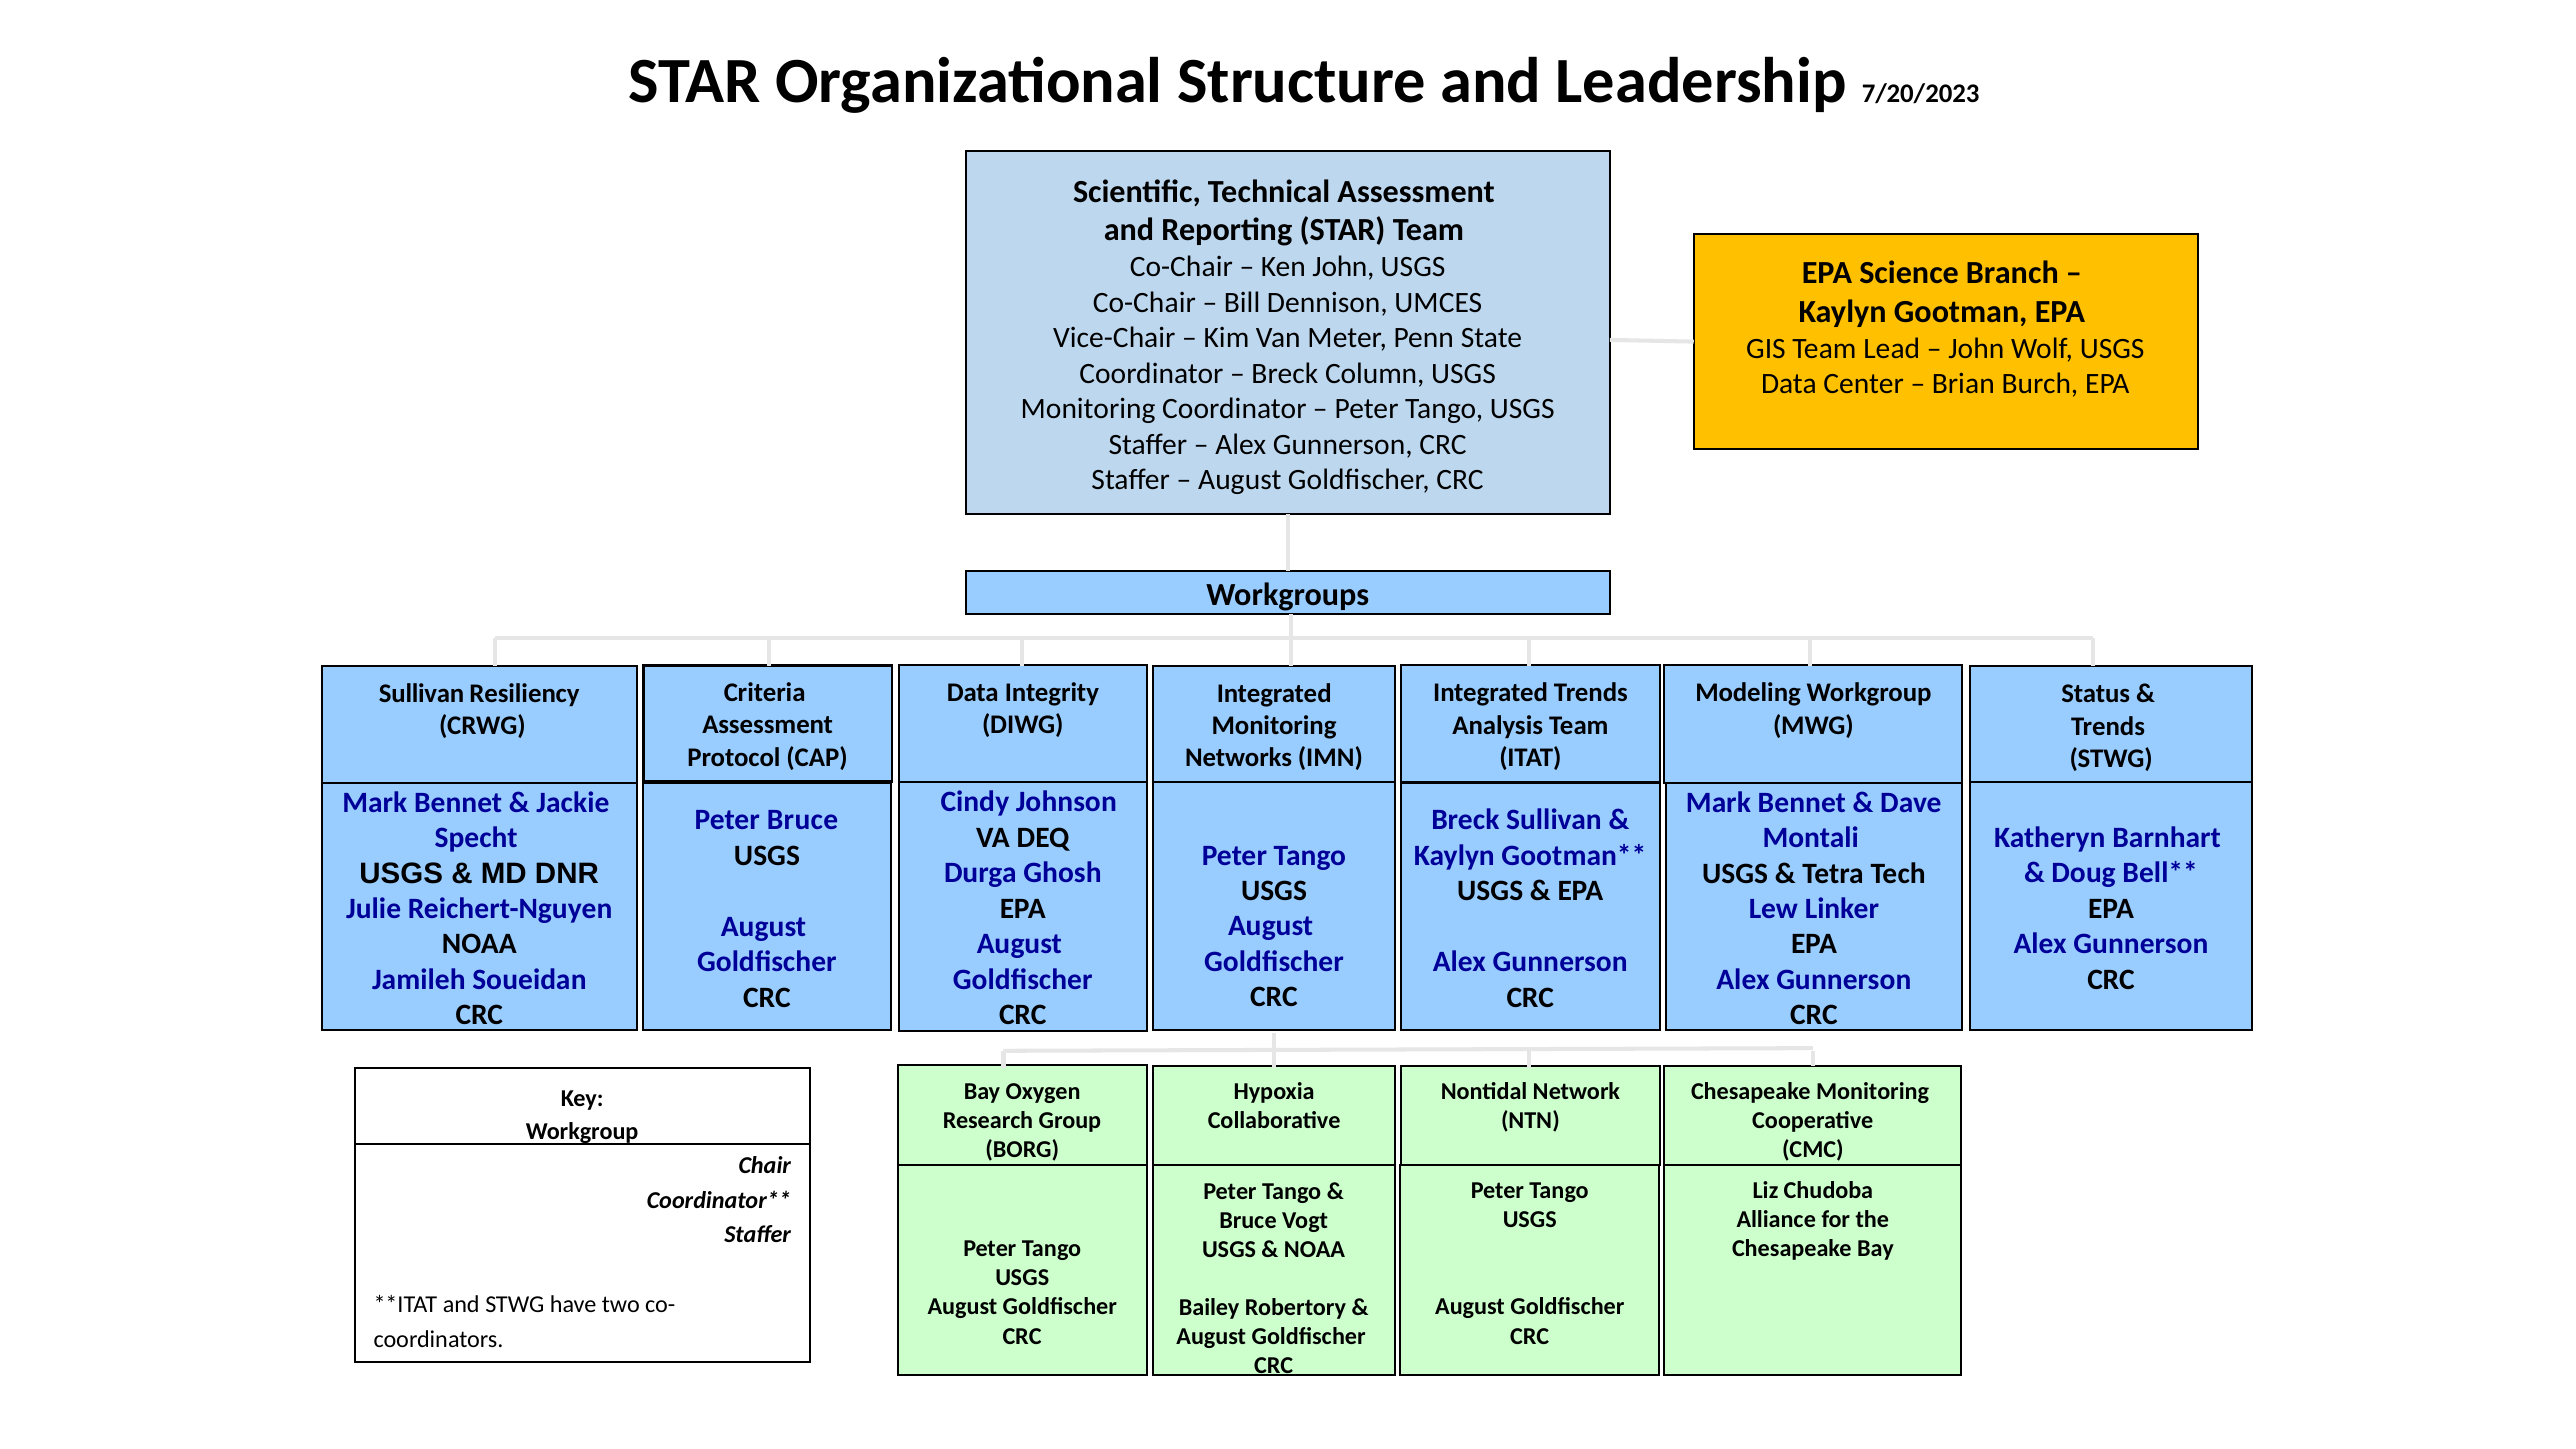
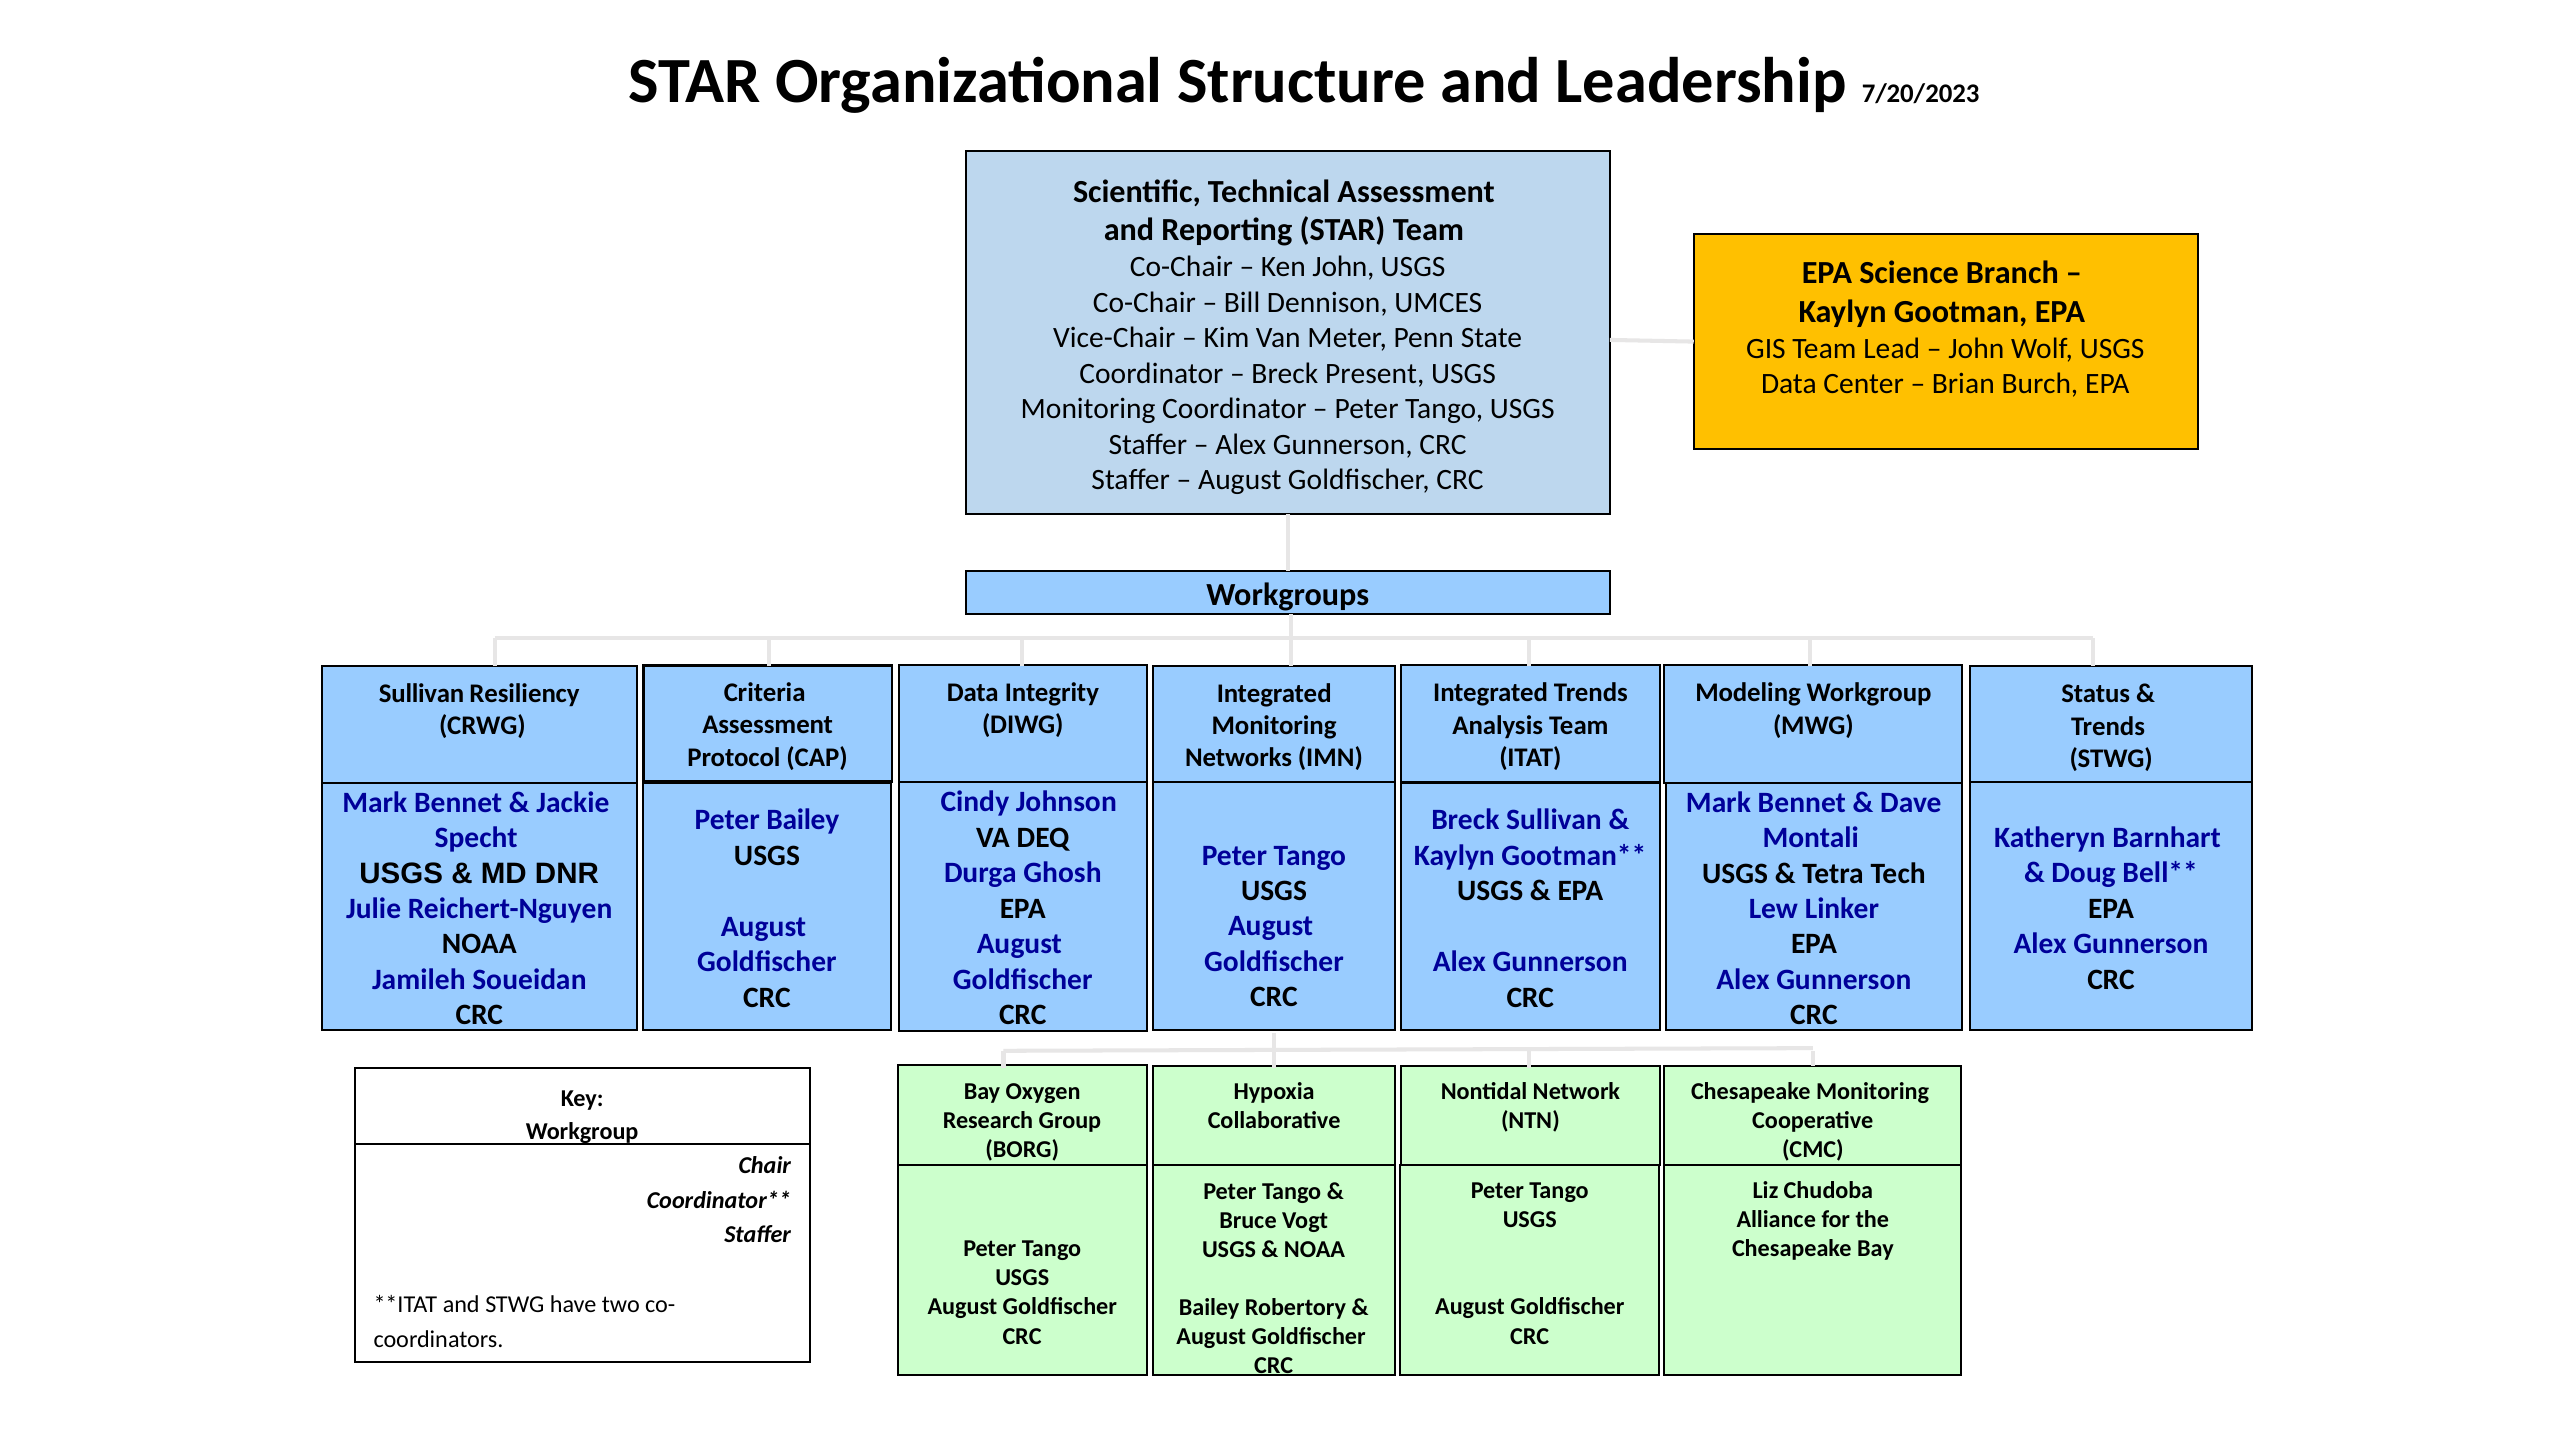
Column: Column -> Present
Peter Bruce: Bruce -> Bailey
